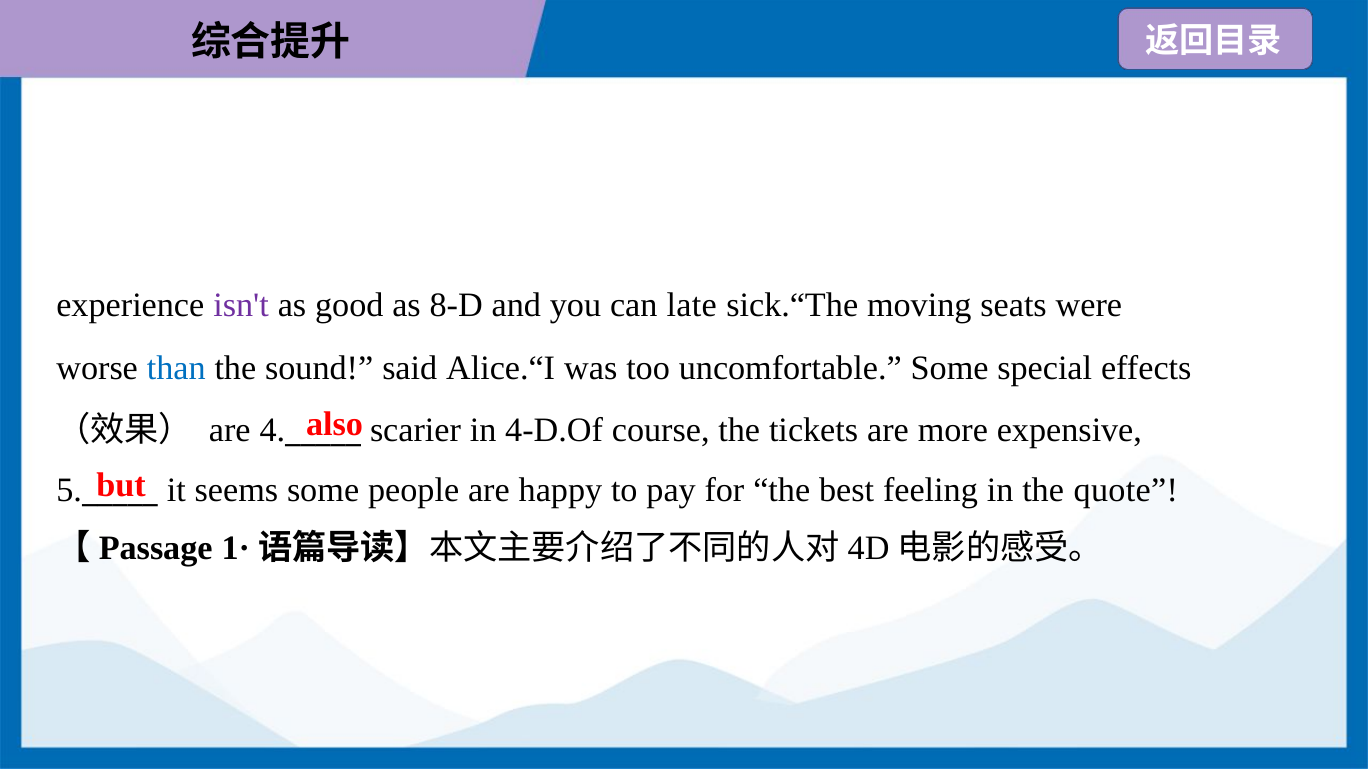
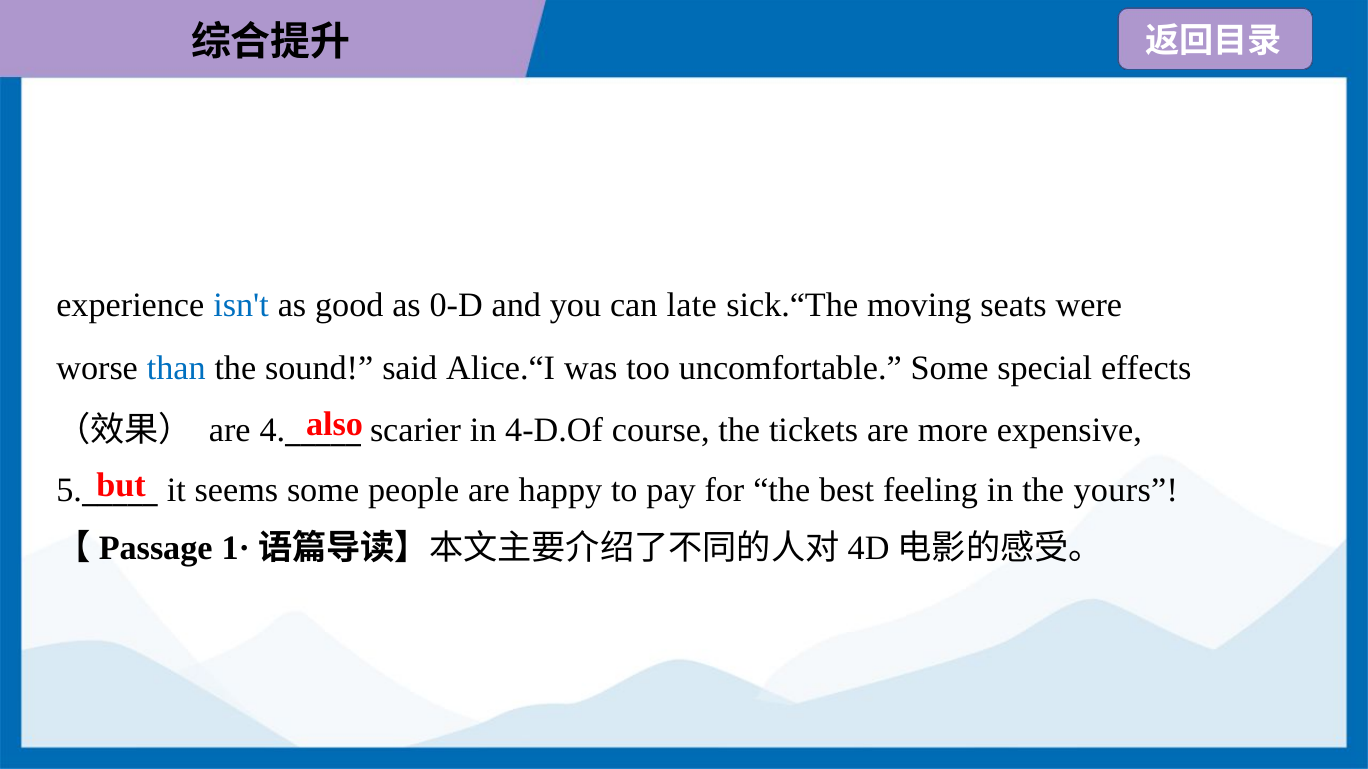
isn't colour: purple -> blue
8-D: 8-D -> 0-D
quote: quote -> yours
